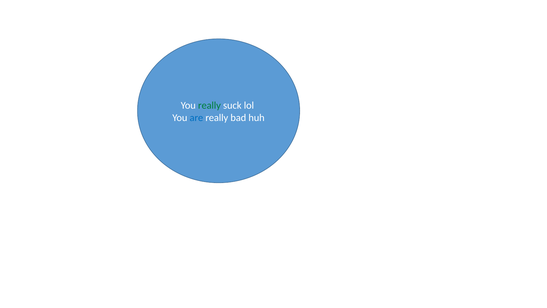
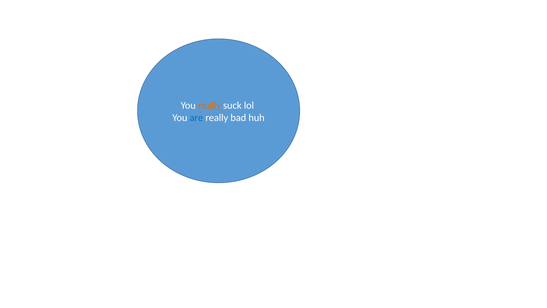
really at (209, 105) colour: green -> orange
